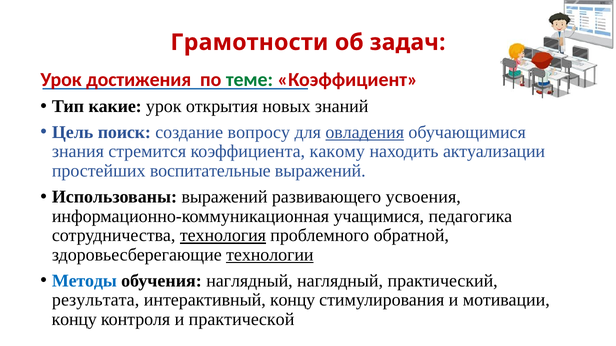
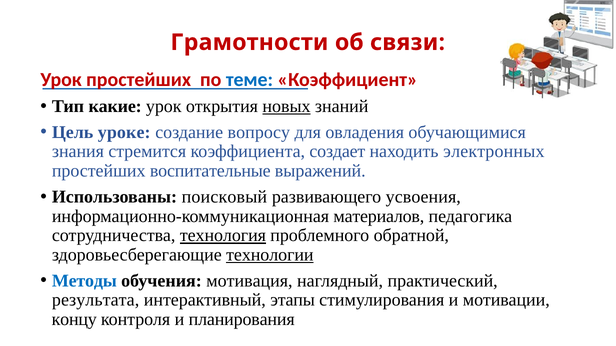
задач: задач -> связи
Урок достижения: достижения -> простейших
теме colour: green -> blue
новых underline: none -> present
поиск: поиск -> уроке
овладения underline: present -> none
какому: какому -> создает
актуализации: актуализации -> электронных
Использованы выражений: выражений -> поисковый
учащимися: учащимися -> материалов
обучения наглядный: наглядный -> мотивация
интерактивный концу: концу -> этапы
практической: практической -> планирования
